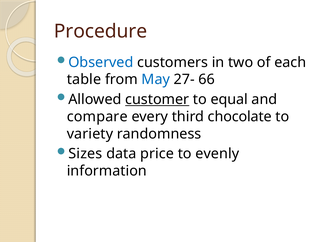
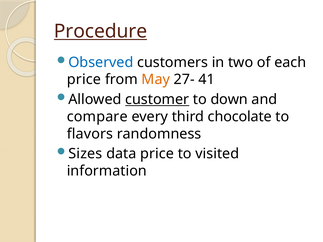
Procedure underline: none -> present
table at (84, 80): table -> price
May colour: blue -> orange
66: 66 -> 41
equal: equal -> down
variety: variety -> flavors
evenly: evenly -> visited
